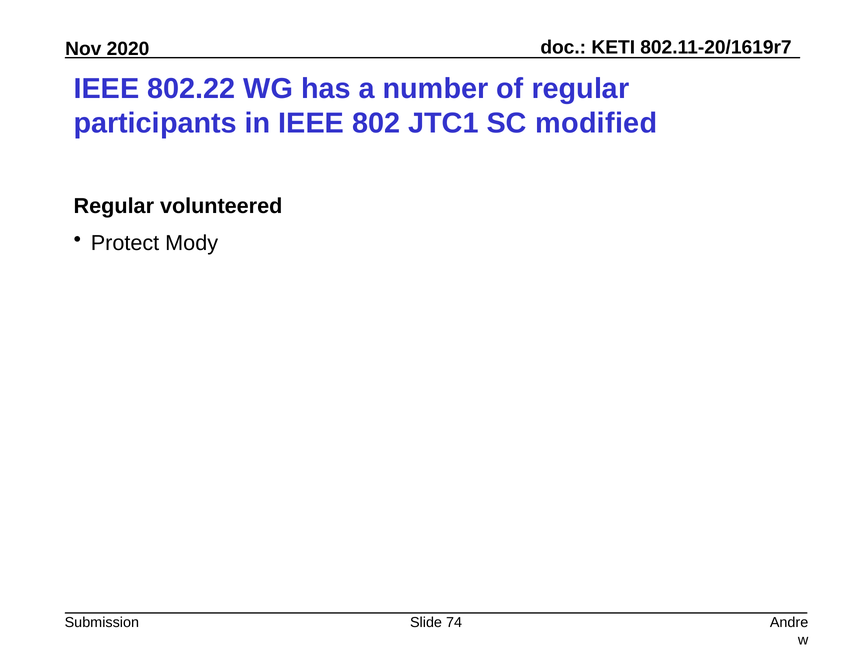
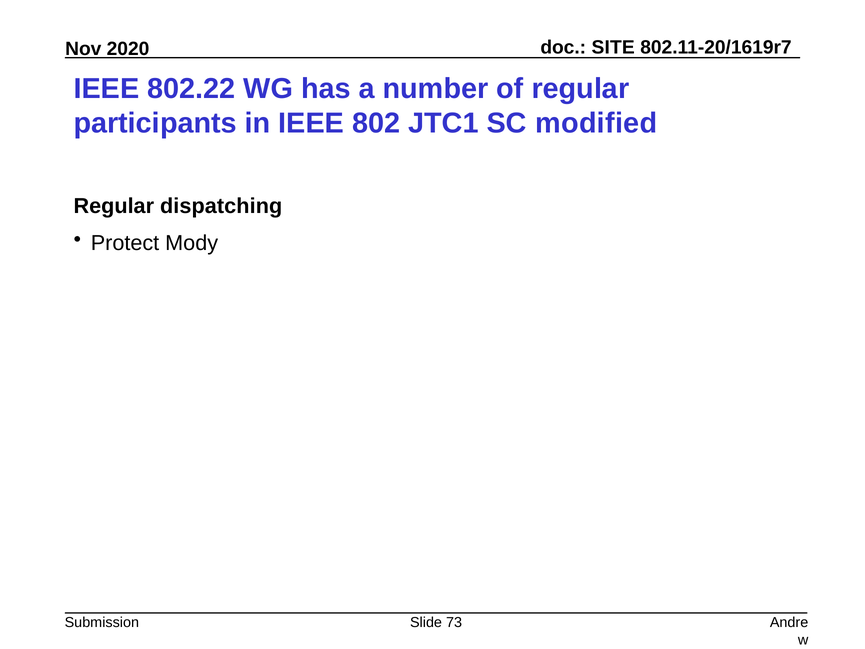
KETI: KETI -> SITE
volunteered: volunteered -> dispatching
74: 74 -> 73
